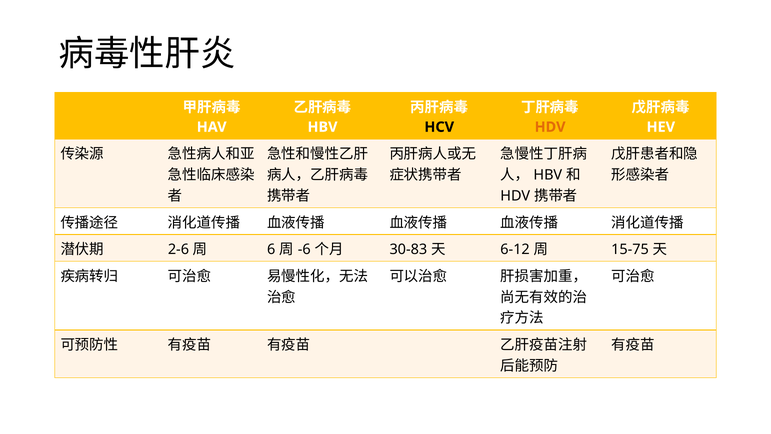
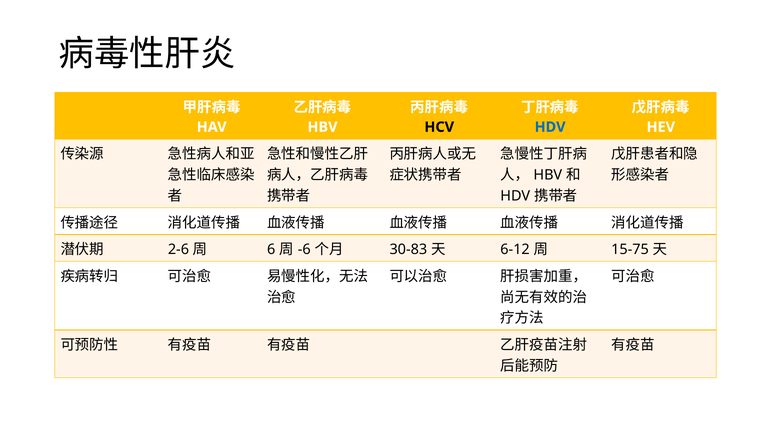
HDV at (550, 127) colour: orange -> blue
